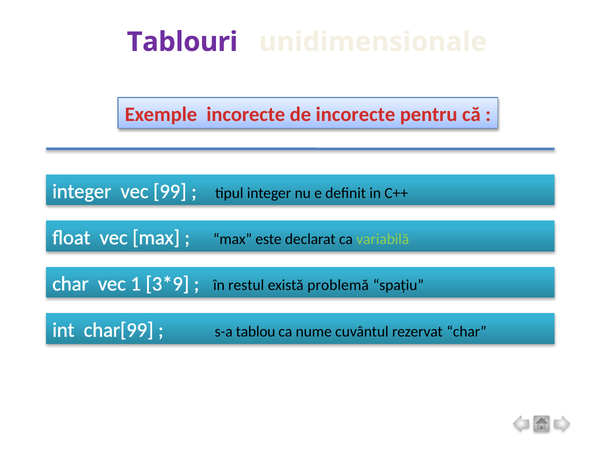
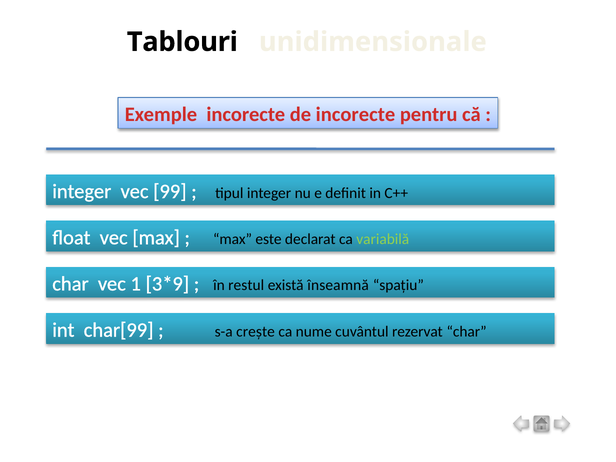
Tablouri colour: purple -> black
problemă: problemă -> înseamnă
tablou: tablou -> crește
